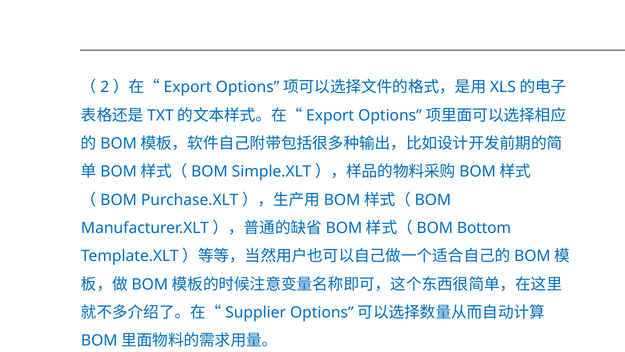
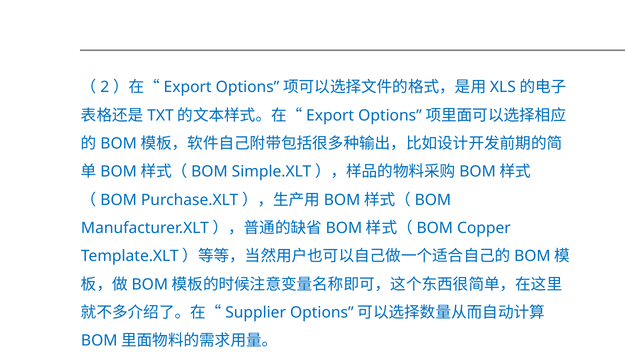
Bottom: Bottom -> Copper
